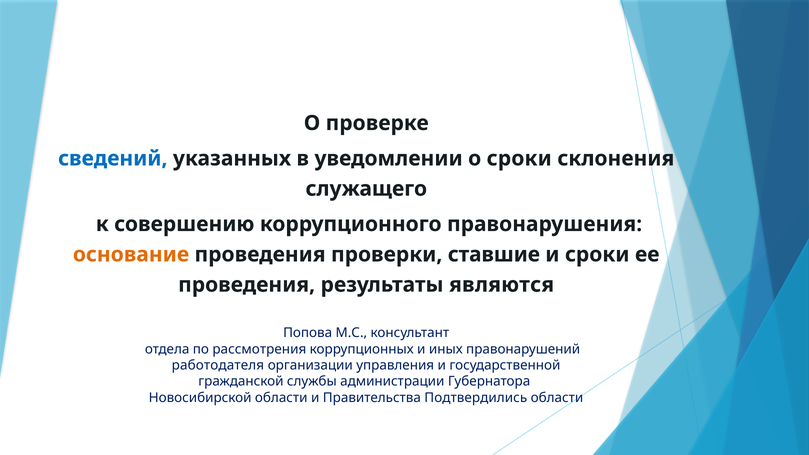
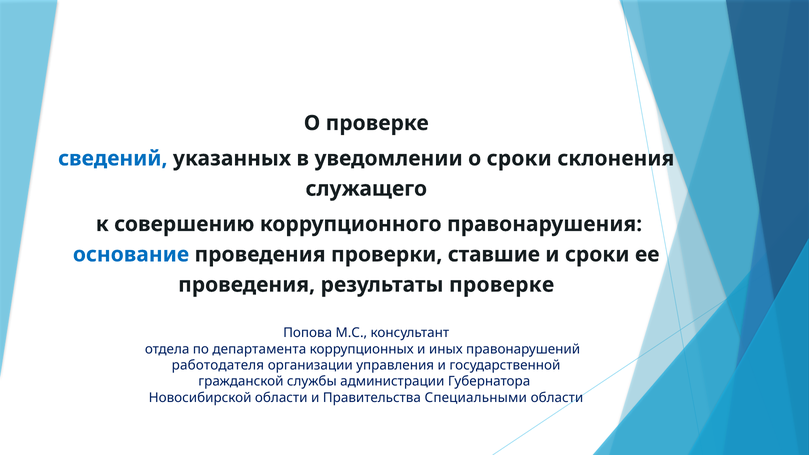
основание colour: orange -> blue
результаты являются: являются -> проверке
рассмотрения: рассмотрения -> департамента
Подтвердились: Подтвердились -> Специальными
